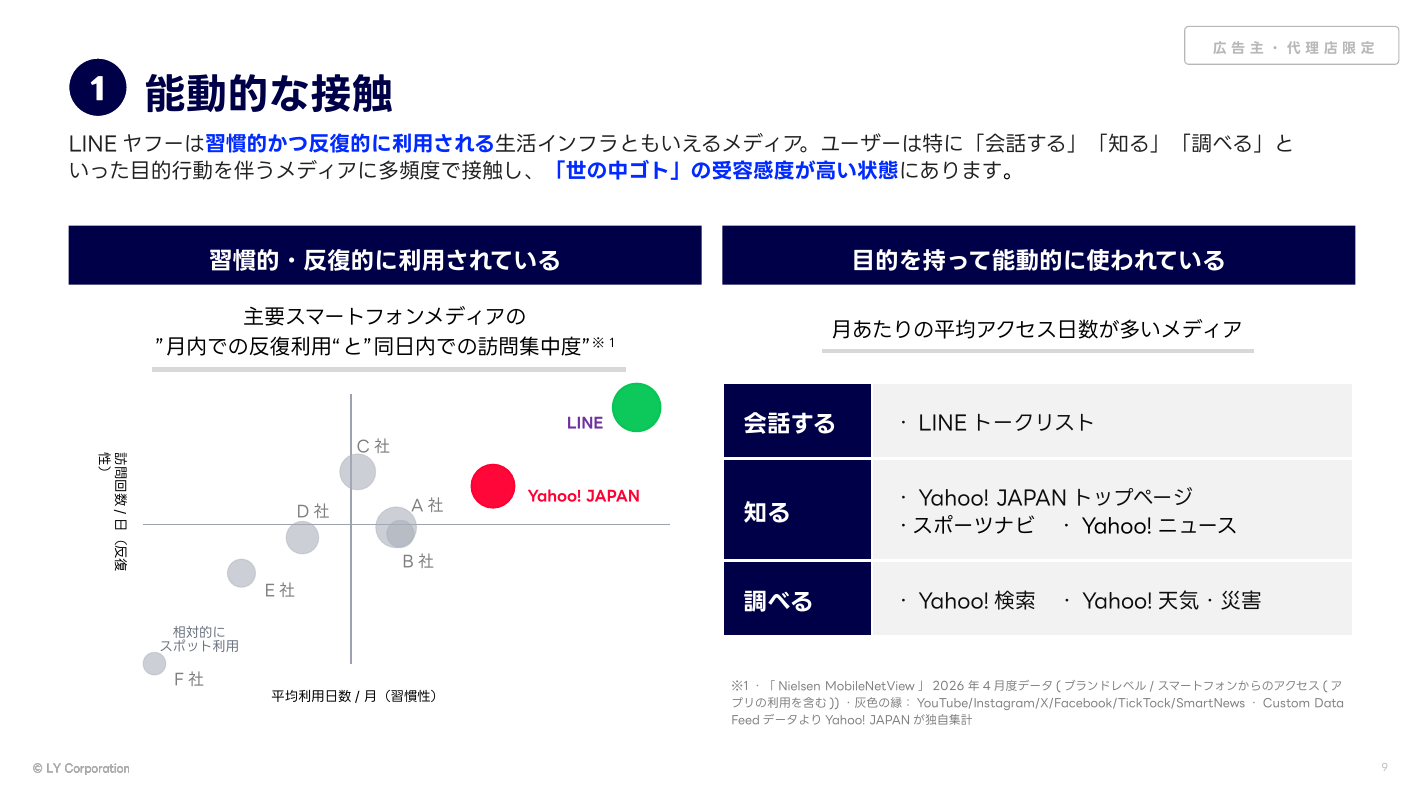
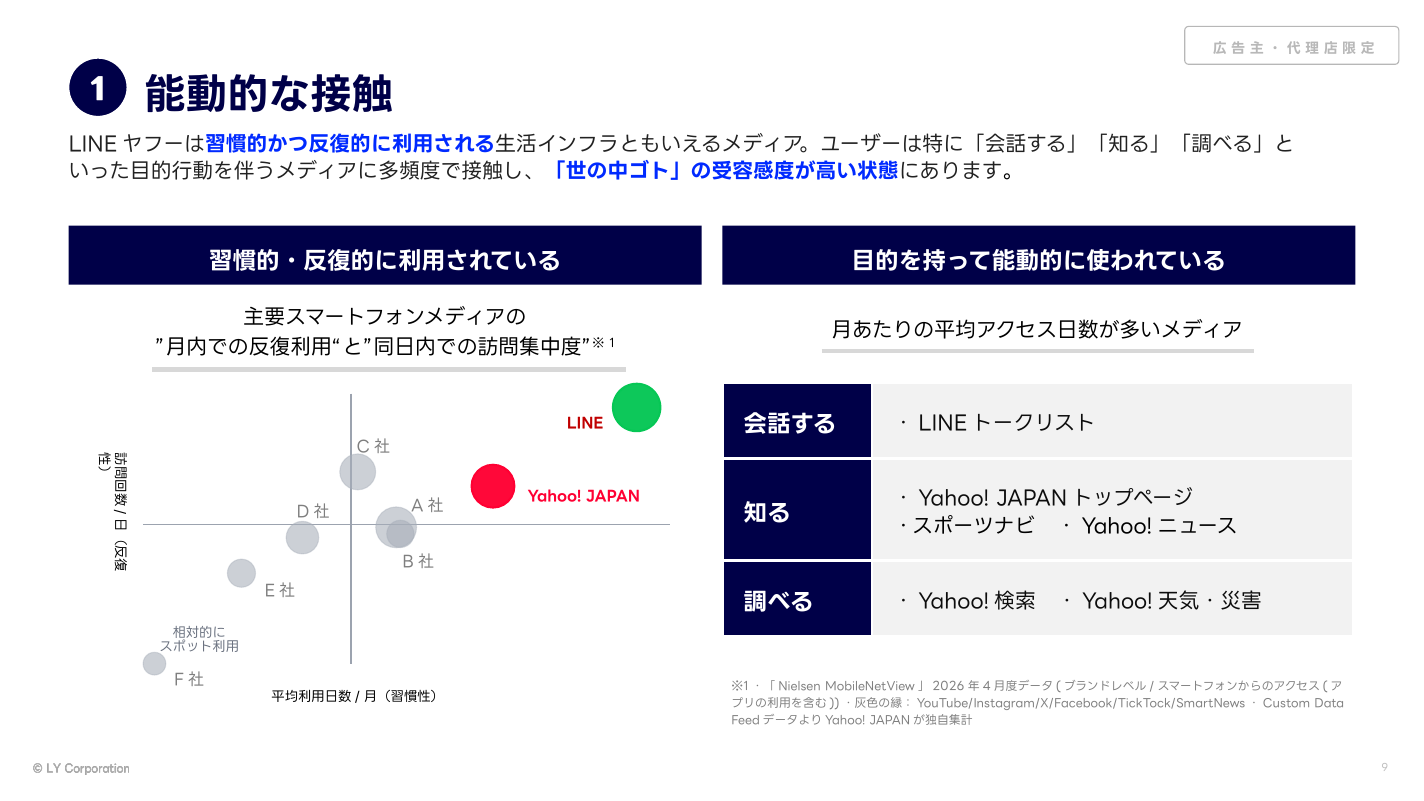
LINE colour: purple -> red
